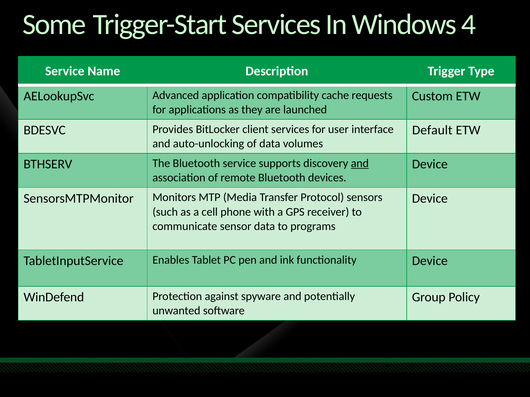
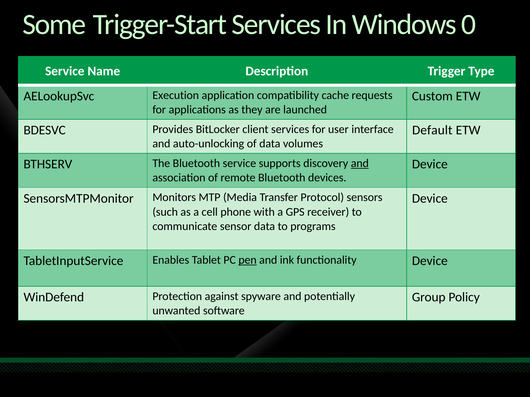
4: 4 -> 0
Advanced: Advanced -> Execution
pen underline: none -> present
